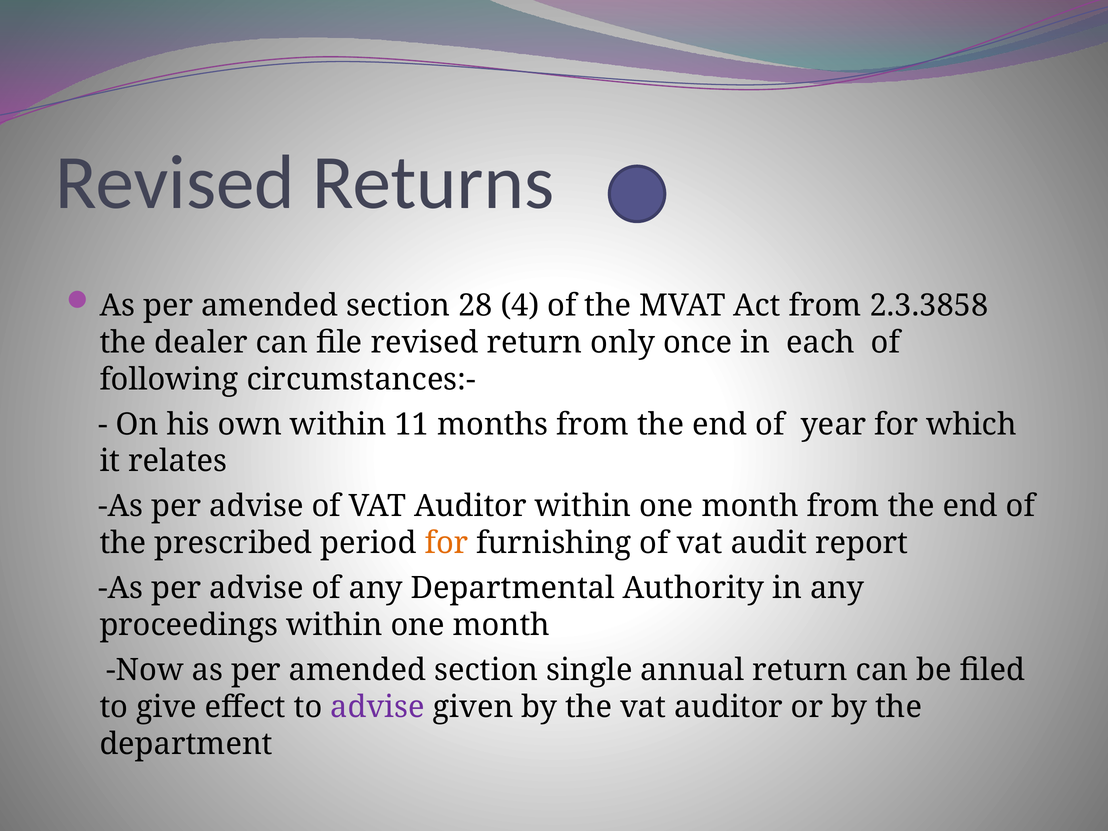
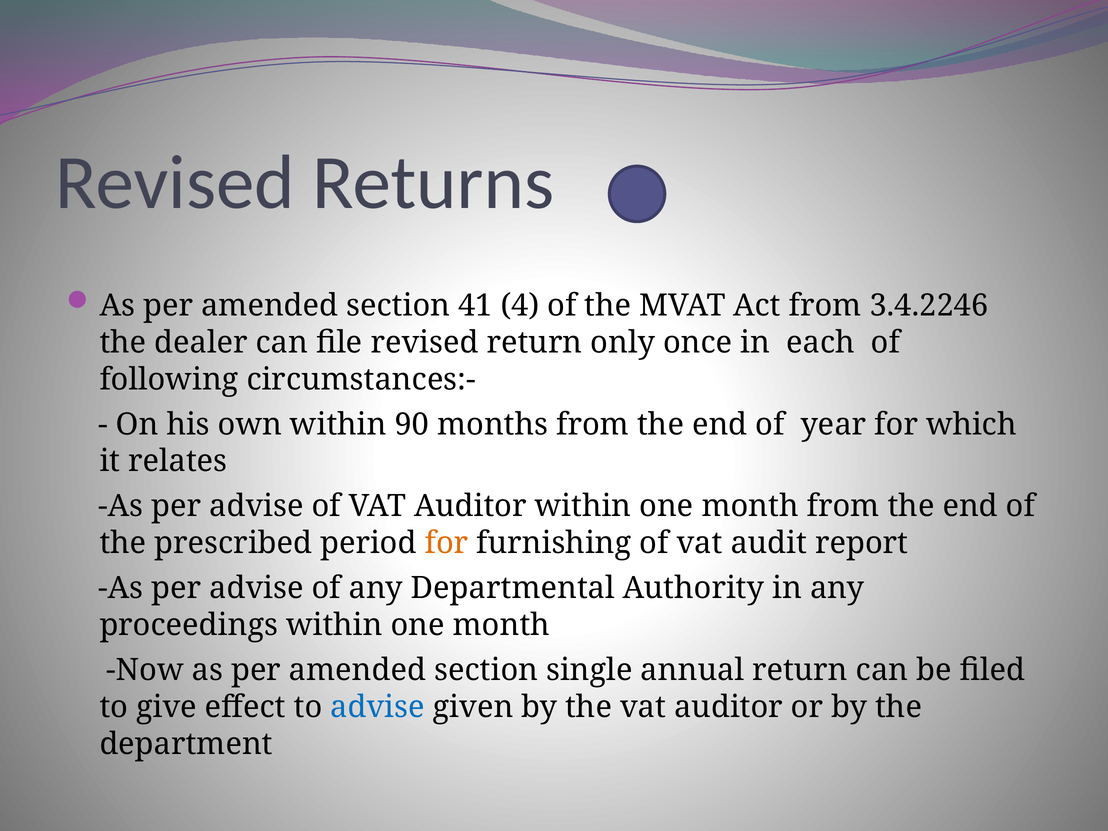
28: 28 -> 41
2.3.3858: 2.3.3858 -> 3.4.2246
11: 11 -> 90
advise at (377, 707) colour: purple -> blue
